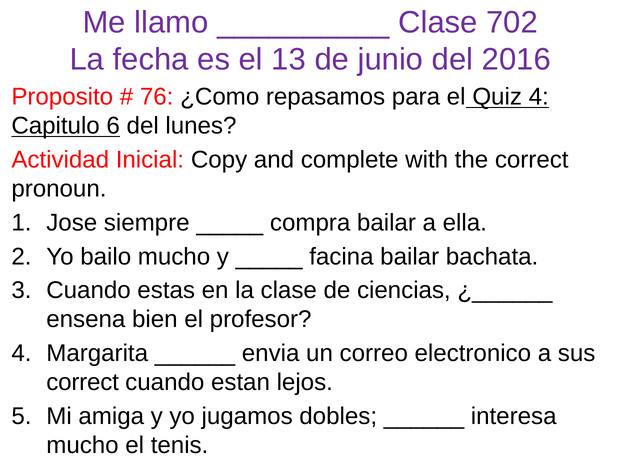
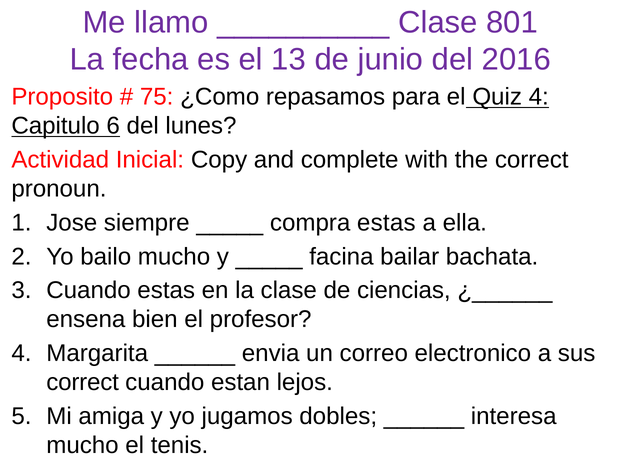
702: 702 -> 801
76: 76 -> 75
compra bailar: bailar -> estas
